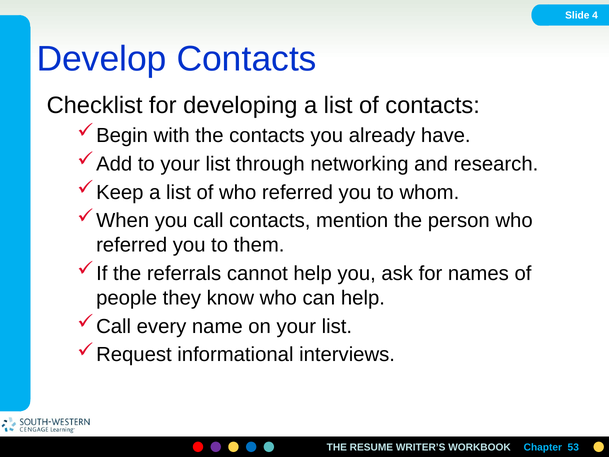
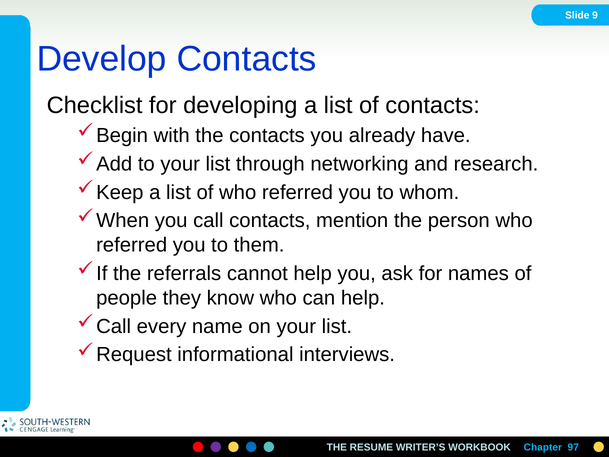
4: 4 -> 9
53: 53 -> 97
